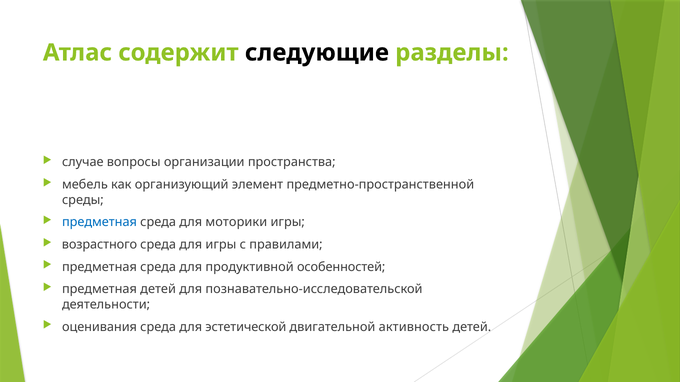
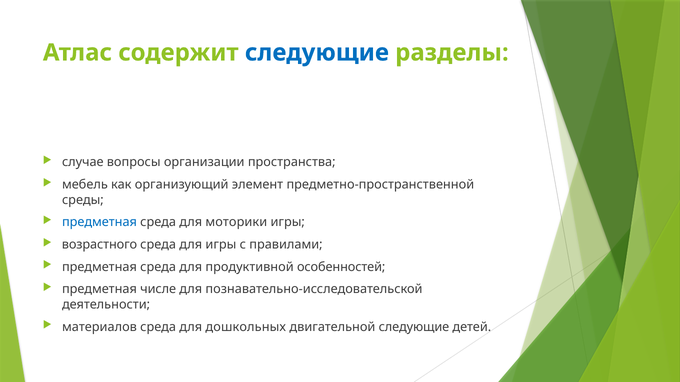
следующие at (317, 53) colour: black -> blue
предметная детей: детей -> числе
оценивания: оценивания -> материалов
эстетической: эстетической -> дошкольных
двигательной активность: активность -> следующие
